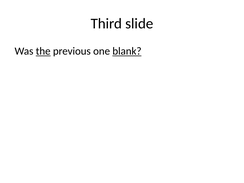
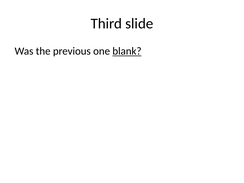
the underline: present -> none
